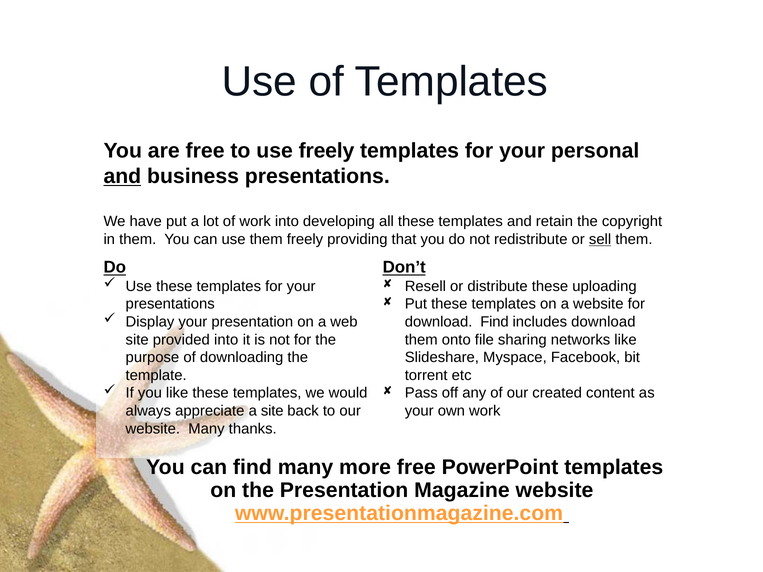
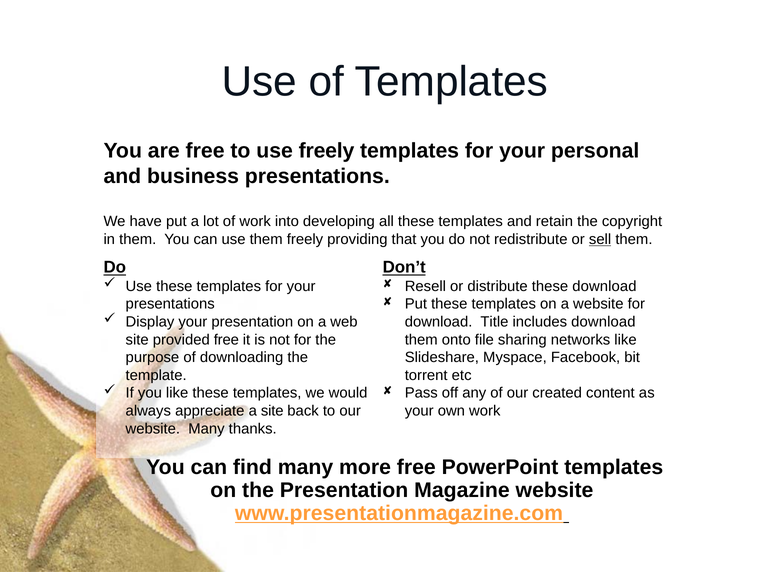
and at (122, 177) underline: present -> none
these uploading: uploading -> download
download Find: Find -> Title
provided into: into -> free
